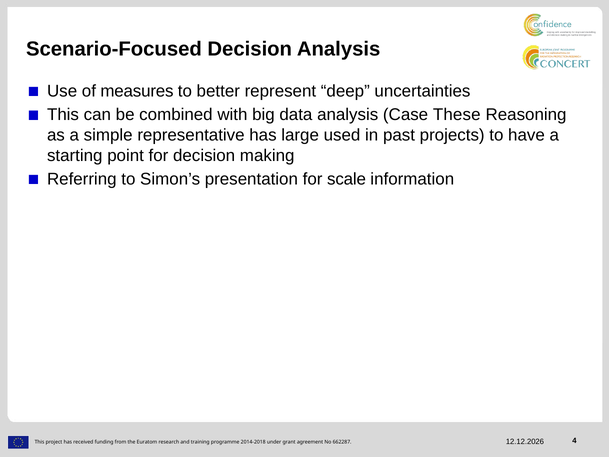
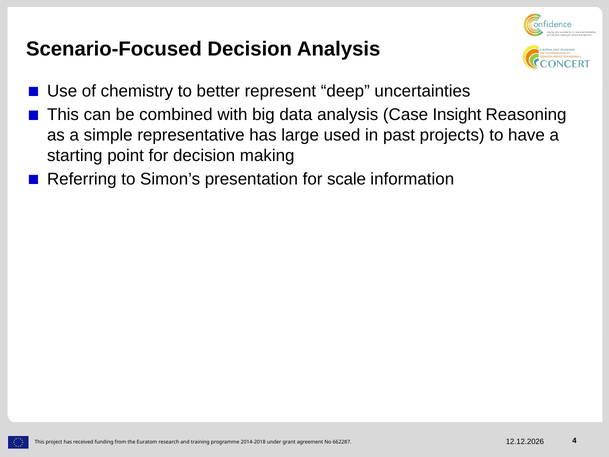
measures: measures -> chemistry
These: These -> Insight
